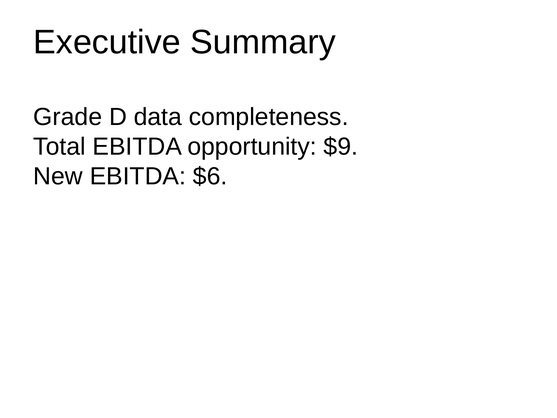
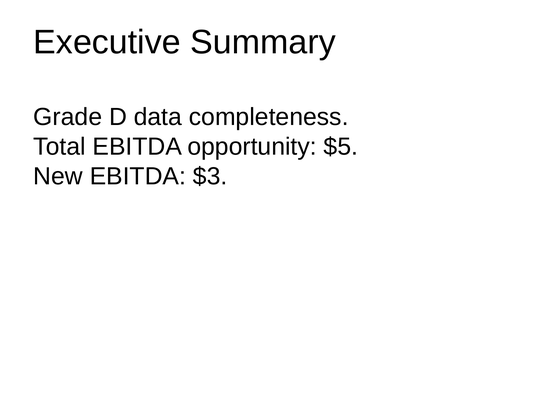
$9: $9 -> $5
$6: $6 -> $3
